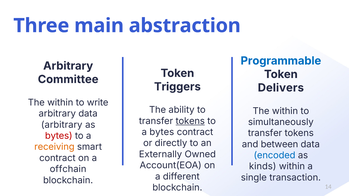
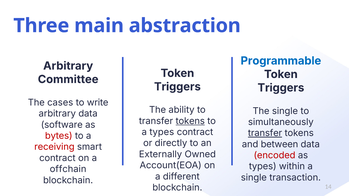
Delivers at (281, 88): Delivers -> Triggers
within at (60, 103): within -> cases
within at (285, 111): within -> single
arbitrary at (62, 125): arbitrary -> software
a bytes: bytes -> types
transfer at (265, 133) underline: none -> present
receiving colour: orange -> red
encoded colour: blue -> red
kinds at (263, 167): kinds -> types
